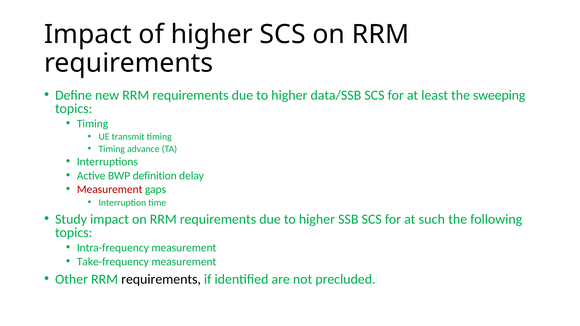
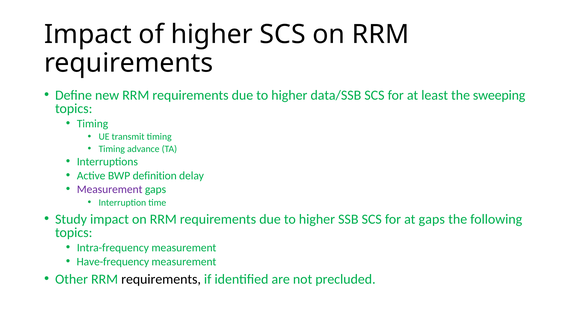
Measurement at (110, 190) colour: red -> purple
at such: such -> gaps
Take-frequency: Take-frequency -> Have-frequency
